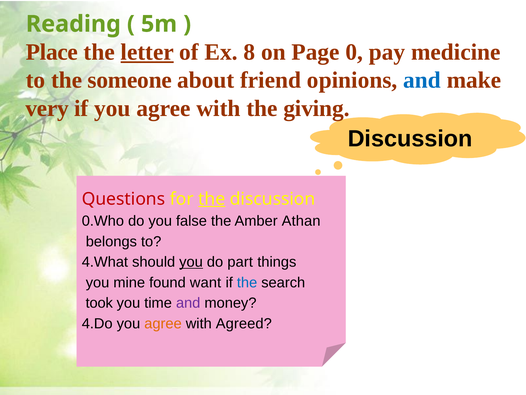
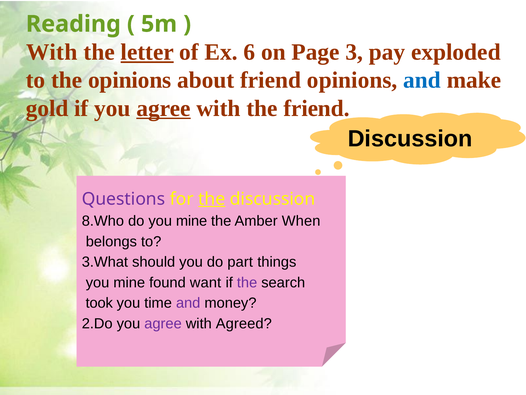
Place at (52, 52): Place -> With
8: 8 -> 6
0: 0 -> 3
medicine: medicine -> exploded
the someone: someone -> opinions
very: very -> gold
agree at (164, 108) underline: none -> present
the giving: giving -> friend
Questions colour: red -> purple
0.Who: 0.Who -> 8.Who
do you false: false -> mine
Athan: Athan -> When
4.What: 4.What -> 3.What
you at (191, 262) underline: present -> none
the at (247, 282) colour: blue -> purple
4.Do: 4.Do -> 2.Do
agree at (163, 323) colour: orange -> purple
